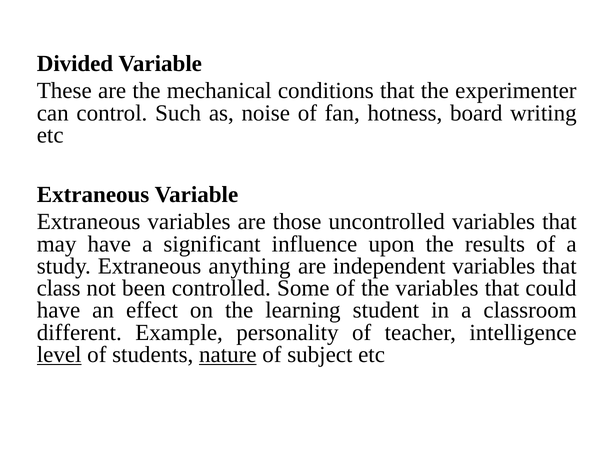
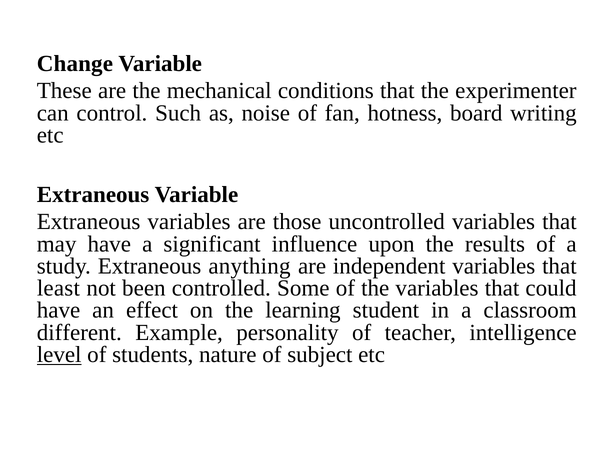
Divided: Divided -> Change
class: class -> least
nature underline: present -> none
